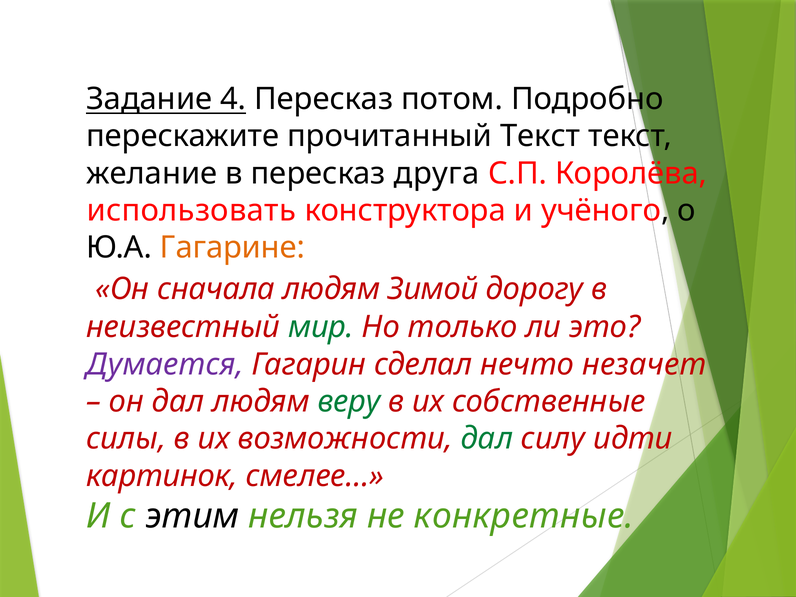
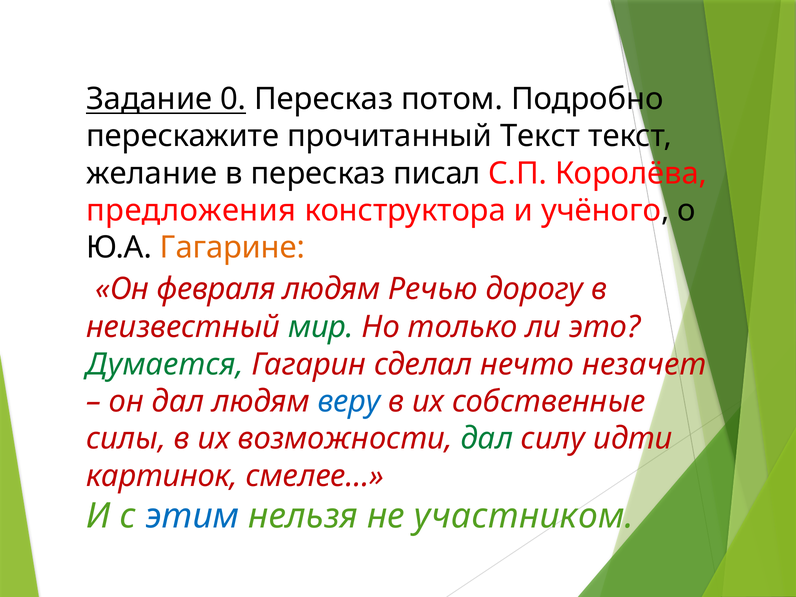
4: 4 -> 0
друга: друга -> писал
использовать: использовать -> предложения
сначала: сначала -> февраля
Зимой: Зимой -> Речью
Думается colour: purple -> green
веру colour: green -> blue
этим colour: black -> blue
конкретные: конкретные -> участником
